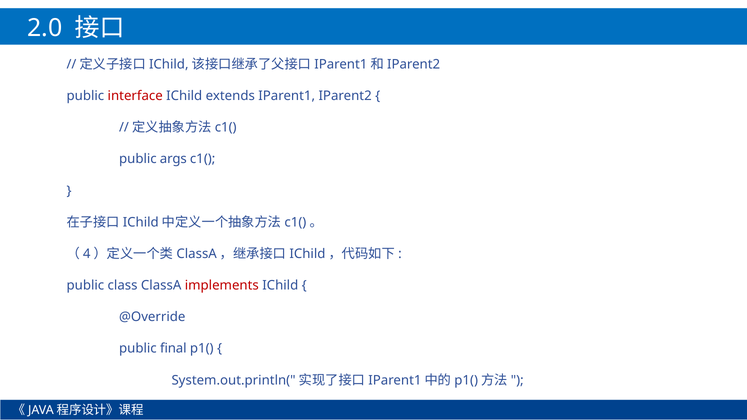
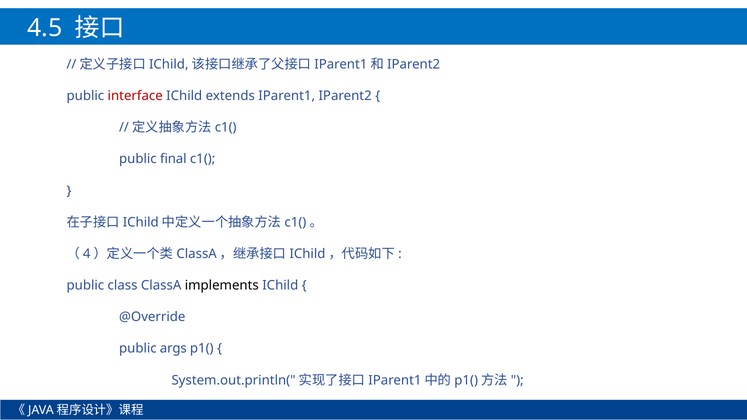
2.0: 2.0 -> 4.5
args: args -> final
implements colour: red -> black
final: final -> args
